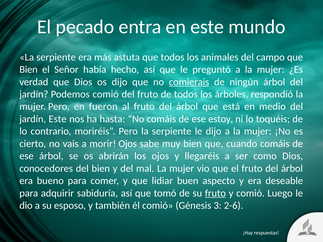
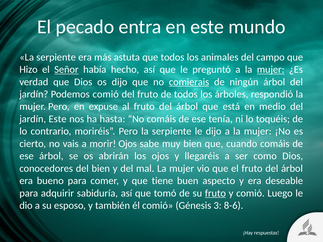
Bien at (29, 70): Bien -> Hizo
Señor underline: none -> present
mujer at (271, 70) underline: none -> present
fueron: fueron -> expuse
estoy: estoy -> tenía
lidiar: lidiar -> tiene
2-6: 2-6 -> 8-6
